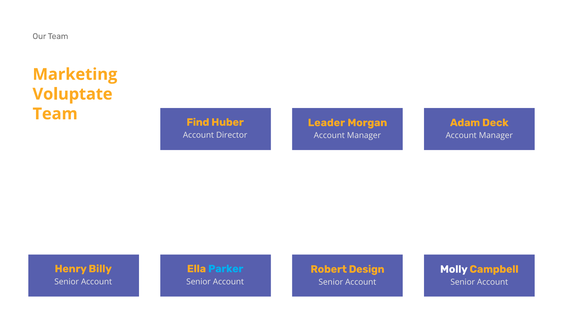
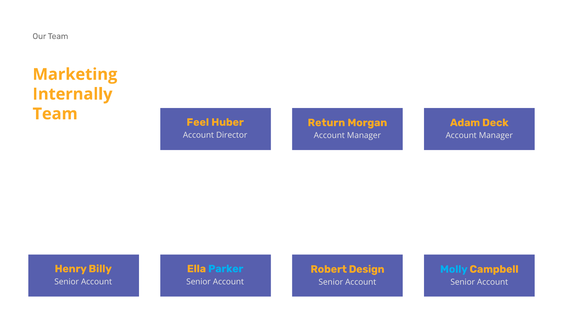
Voluptate: Voluptate -> Internally
Find: Find -> Feel
Leader: Leader -> Return
Molly colour: white -> light blue
